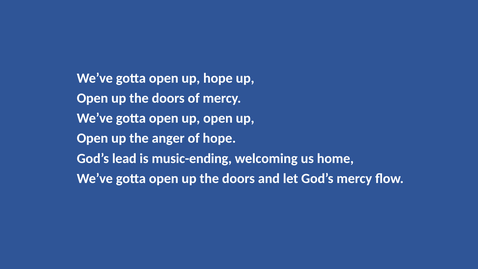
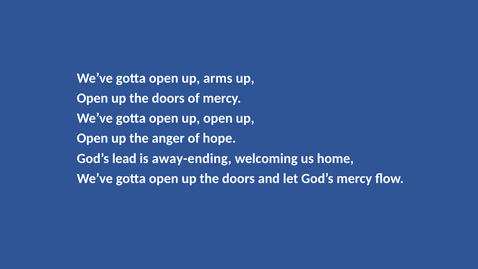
up hope: hope -> arms
music-ending: music-ending -> away-ending
